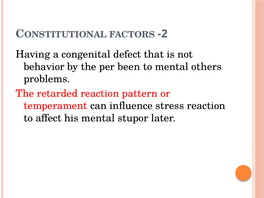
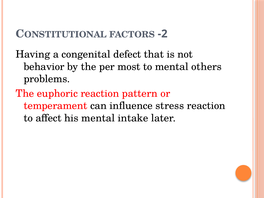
been: been -> most
retarded: retarded -> euphoric
stupor: stupor -> intake
